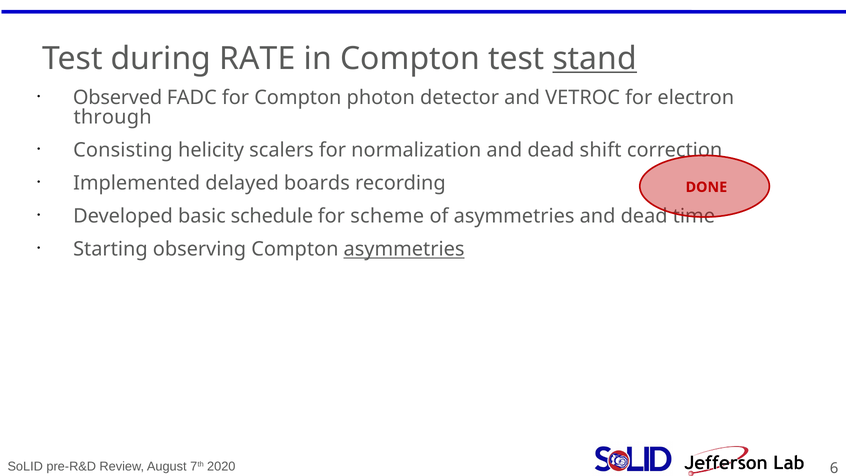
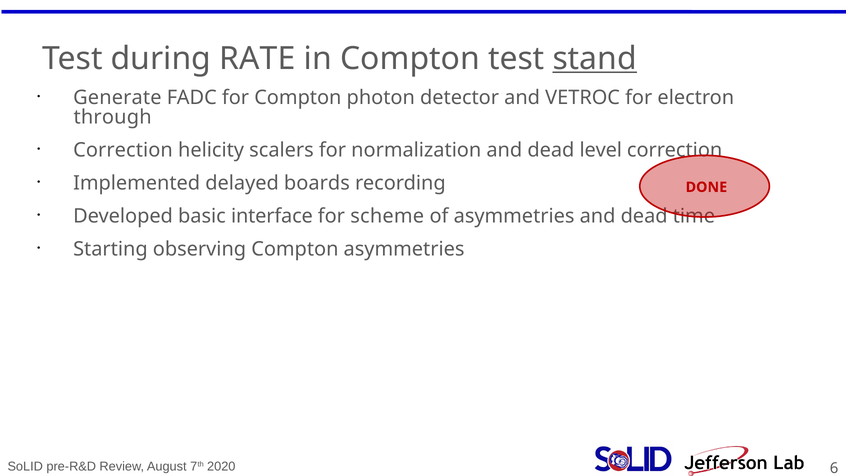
Observed: Observed -> Generate
Consisting at (123, 150): Consisting -> Correction
shift: shift -> level
schedule: schedule -> interface
asymmetries at (404, 249) underline: present -> none
